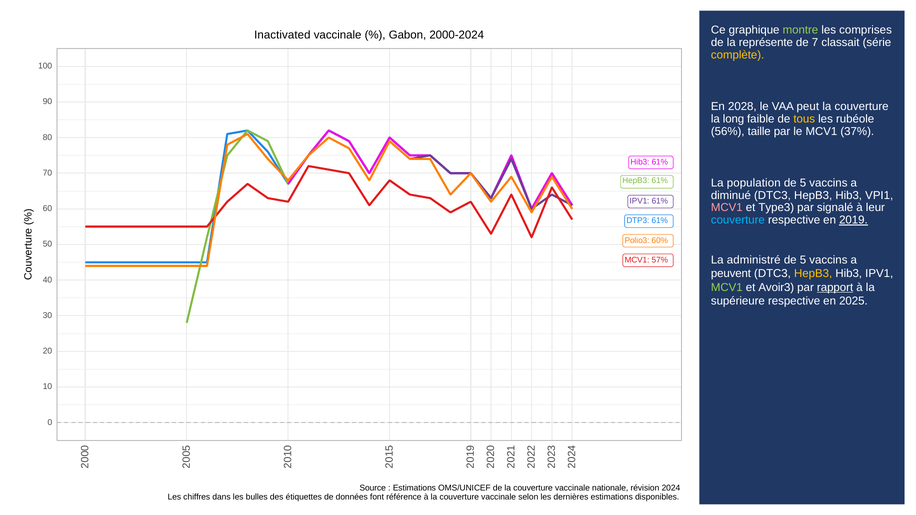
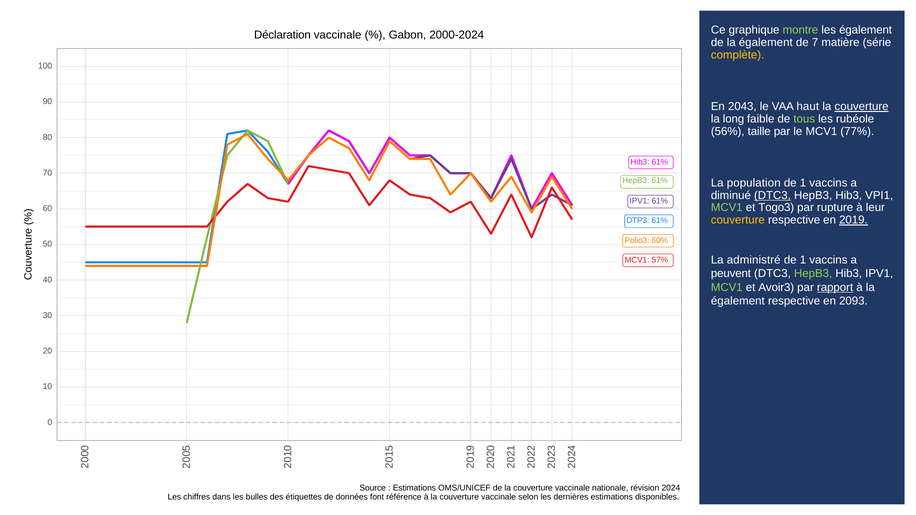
les comprises: comprises -> également
Inactivated: Inactivated -> Déclaration
de la représente: représente -> également
classait: classait -> matière
2028: 2028 -> 2043
peut: peut -> haut
couverture at (862, 107) underline: none -> present
tous colour: yellow -> light green
37%: 37% -> 77%
5 at (803, 183): 5 -> 1
DTC3 at (772, 195) underline: none -> present
MCV1 at (727, 208) colour: pink -> light green
Type3: Type3 -> Togo3
signalé: signalé -> rupture
couverture at (738, 220) colour: light blue -> yellow
5 at (803, 260): 5 -> 1
HepB3 at (813, 274) colour: yellow -> light green
supérieure at (738, 301): supérieure -> également
2025: 2025 -> 2093
